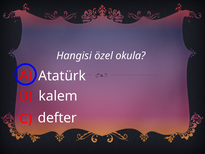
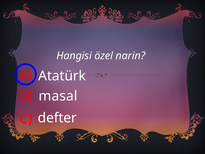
okula: okula -> narin
kalem: kalem -> masal
